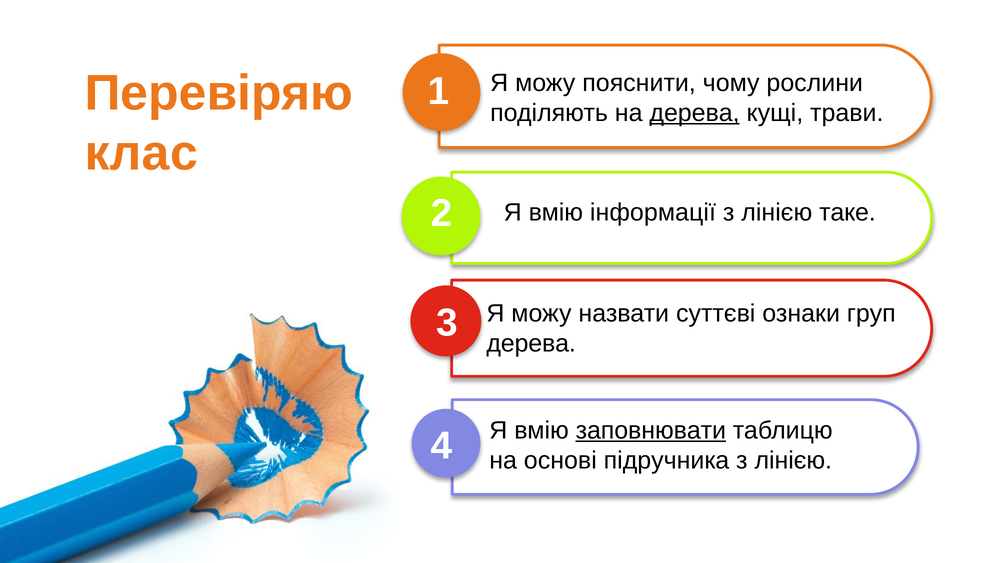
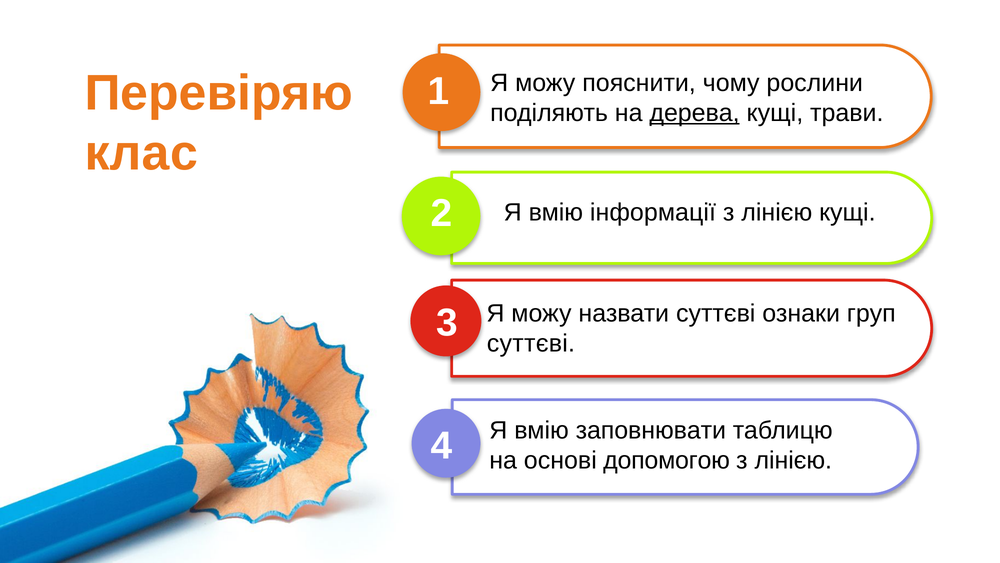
лінією таке: таке -> кущі
дерева at (531, 343): дерева -> суттєві
заповнювати underline: present -> none
підручника: підручника -> допомогою
